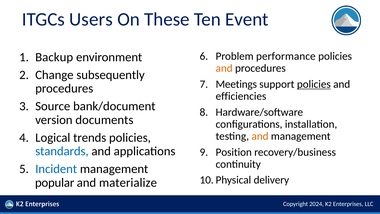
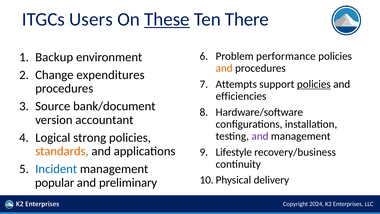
These underline: none -> present
Event: Event -> There
subsequently: subsequently -> expenditures
Meetings: Meetings -> Attempts
documents: documents -> accountant
and at (260, 136) colour: orange -> purple
trends: trends -> strong
standards colour: blue -> orange
Position: Position -> Lifestyle
materialize: materialize -> preliminary
